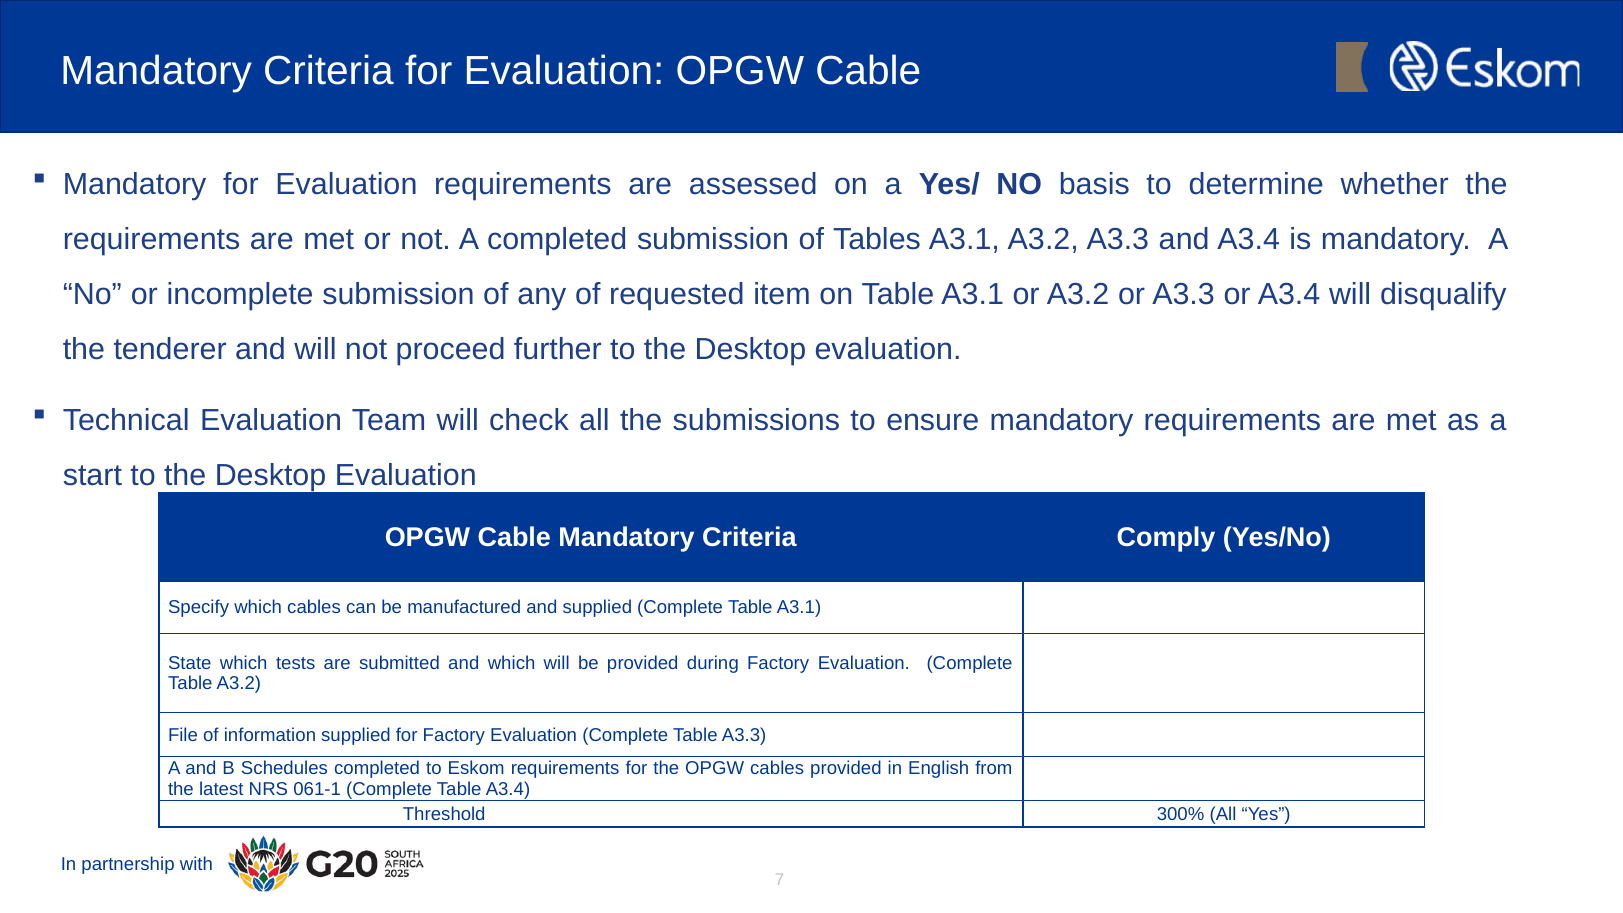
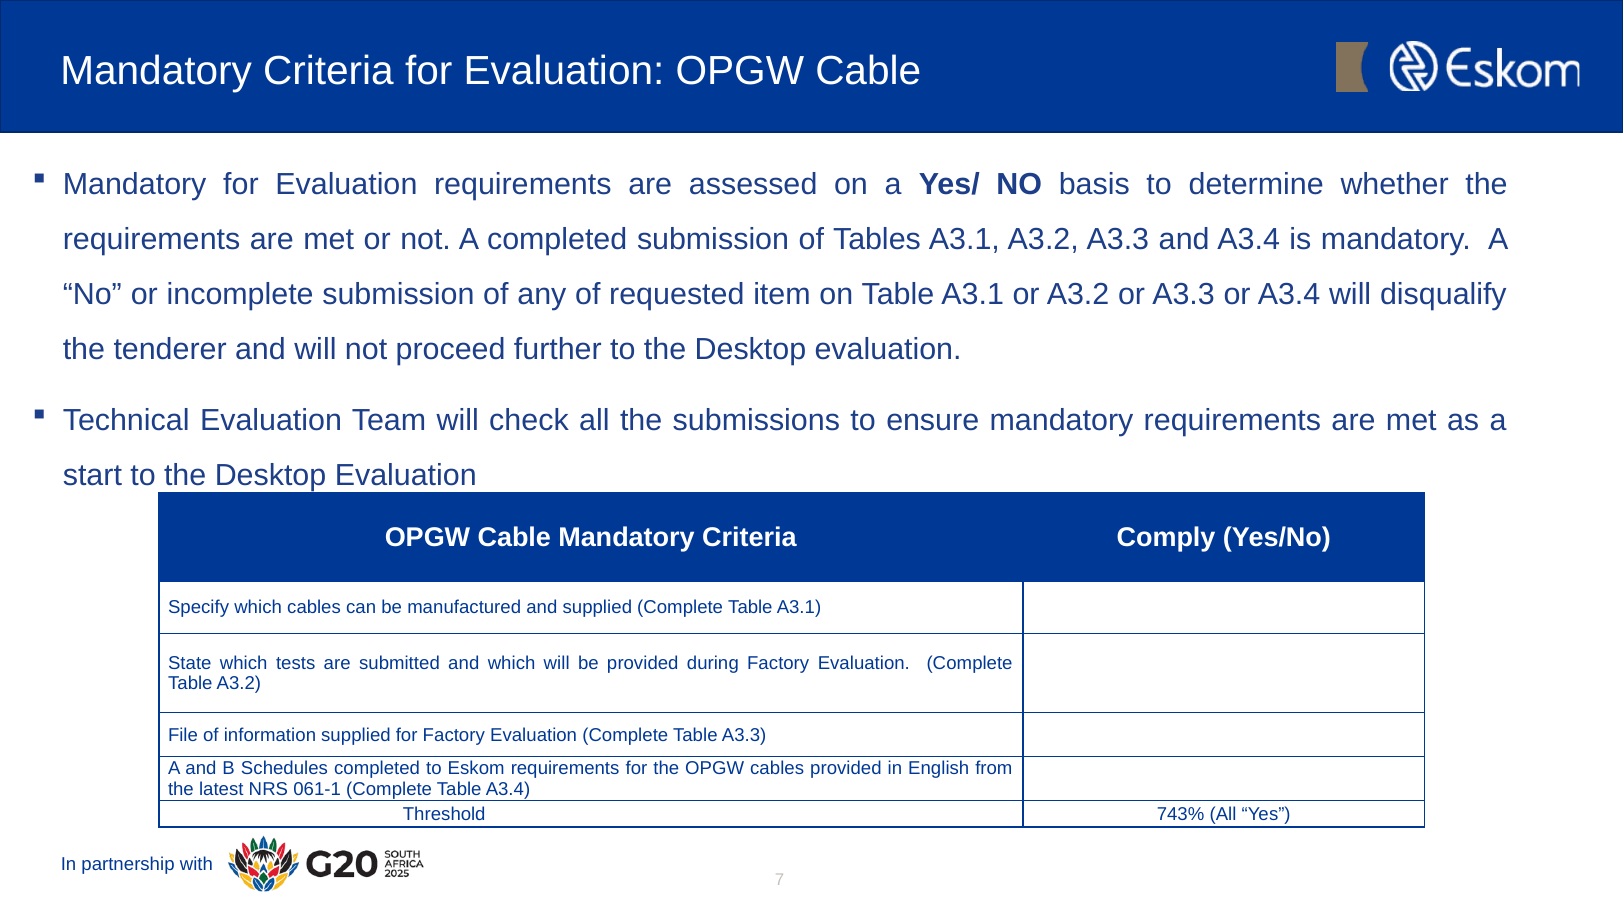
300%: 300% -> 743%
